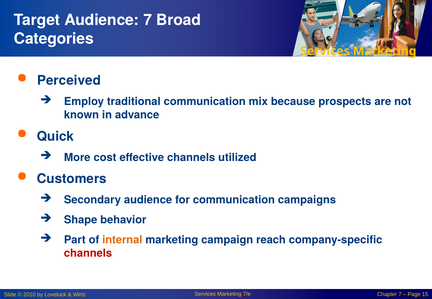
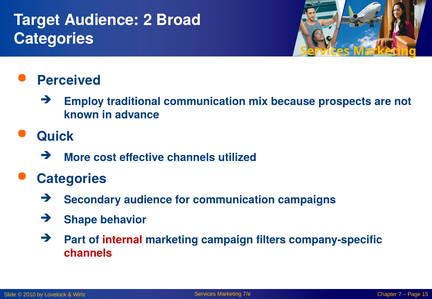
Audience 7: 7 -> 2
Customers at (72, 179): Customers -> Categories
internal colour: orange -> red
reach: reach -> filters
